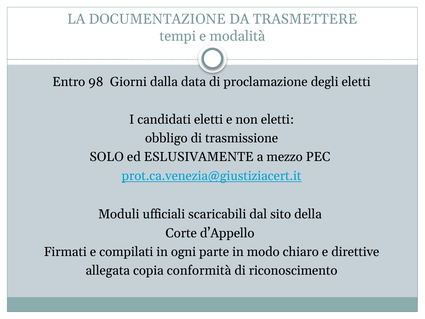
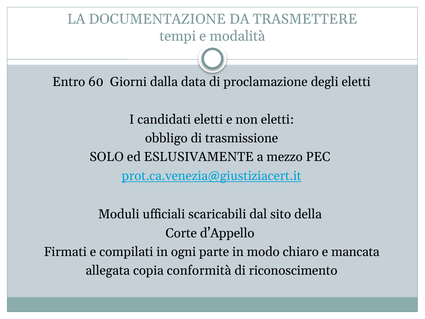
98: 98 -> 60
direttive: direttive -> mancata
